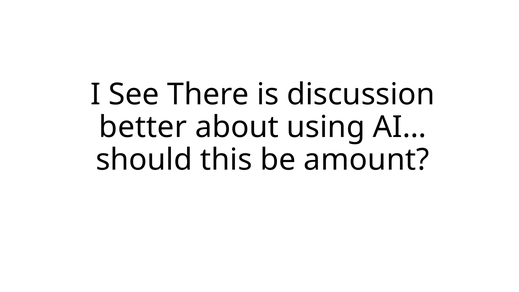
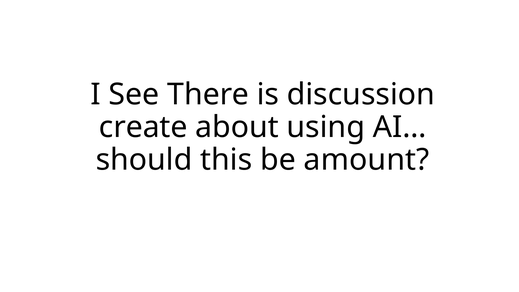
better: better -> create
